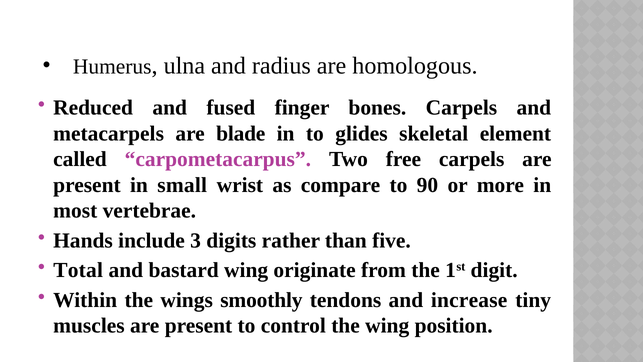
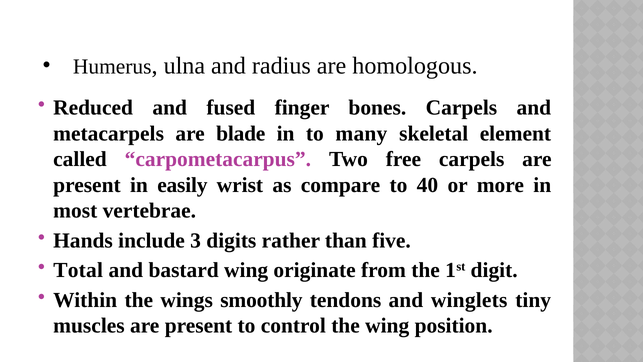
glides: glides -> many
small: small -> easily
90: 90 -> 40
increase: increase -> winglets
